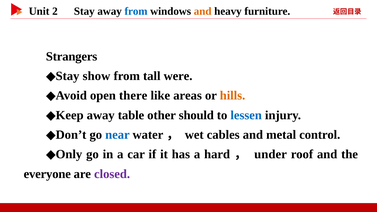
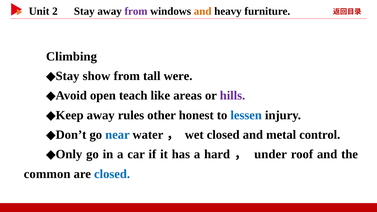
from at (136, 11) colour: blue -> purple
Strangers: Strangers -> Climbing
there: there -> teach
hills colour: orange -> purple
table: table -> rules
should: should -> honest
wet cables: cables -> closed
everyone: everyone -> common
closed at (112, 174) colour: purple -> blue
